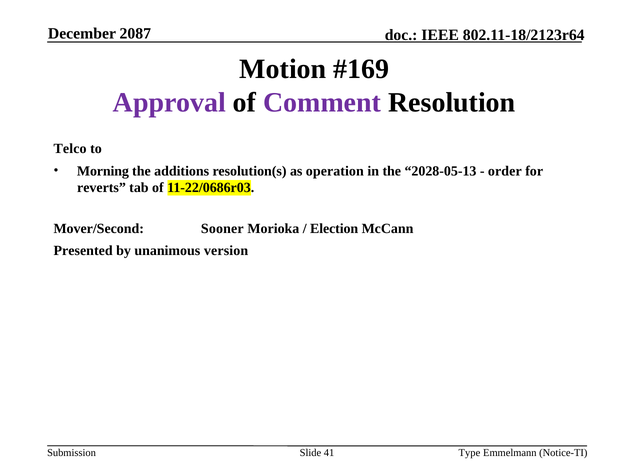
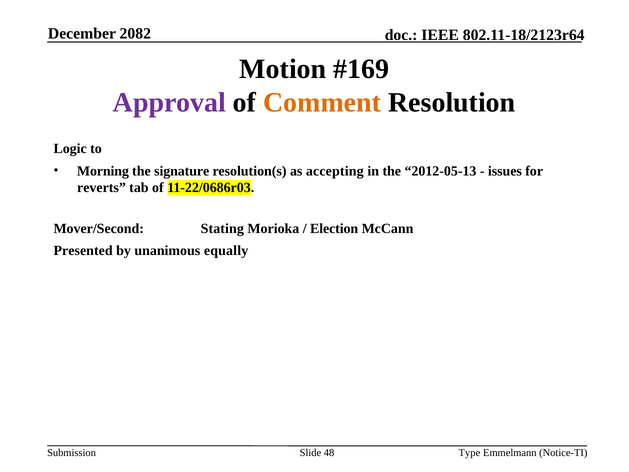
2087: 2087 -> 2082
Comment colour: purple -> orange
Telco: Telco -> Logic
additions: additions -> signature
operation: operation -> accepting
2028-05-13: 2028-05-13 -> 2012-05-13
order: order -> issues
Sooner: Sooner -> Stating
version: version -> equally
41: 41 -> 48
